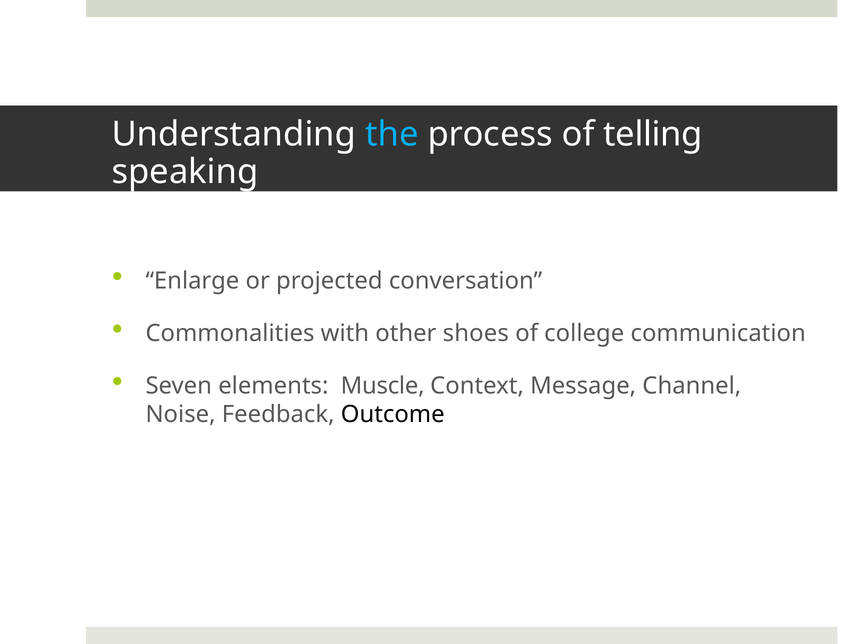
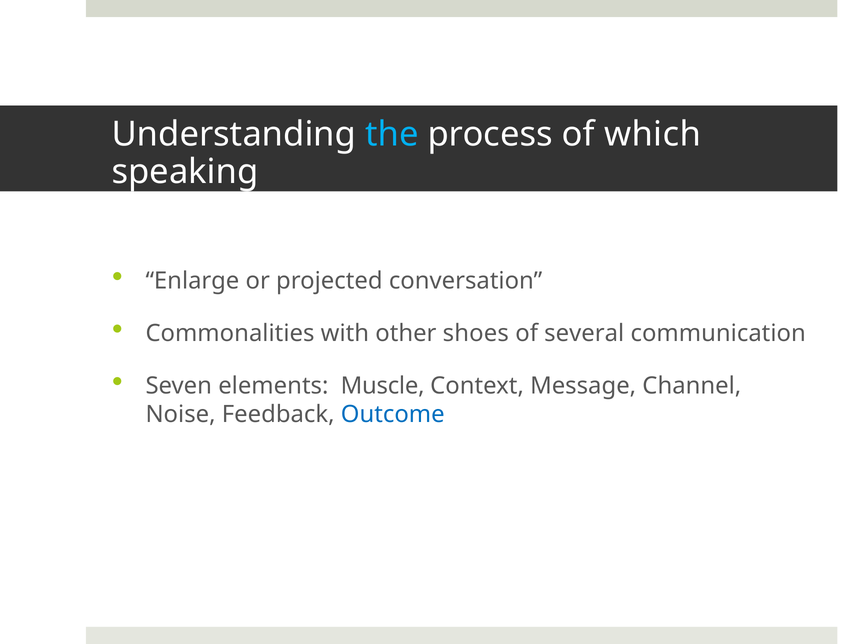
telling: telling -> which
college: college -> several
Outcome colour: black -> blue
